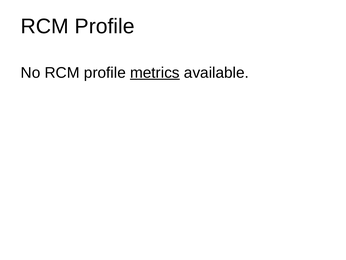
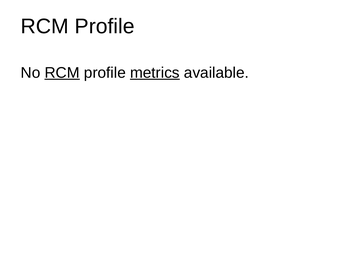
RCM at (62, 73) underline: none -> present
